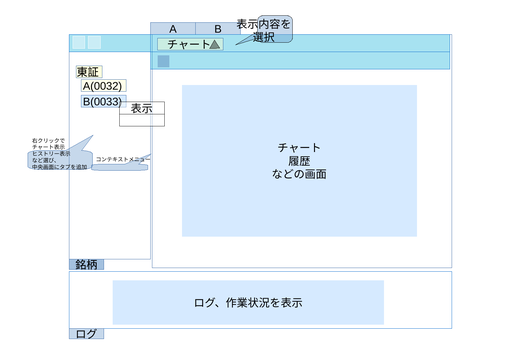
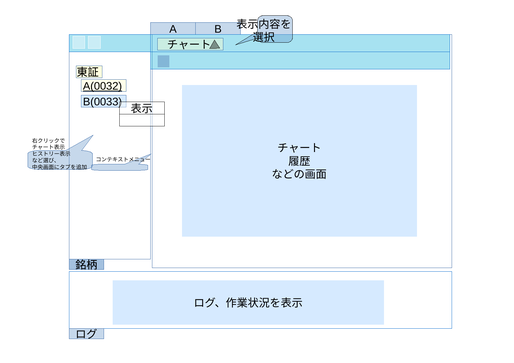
A(0032 underline: none -> present
